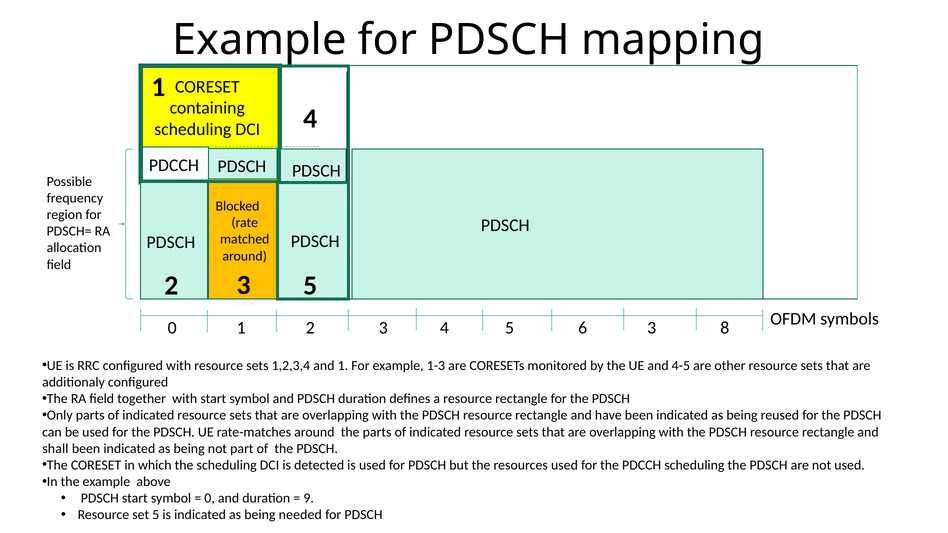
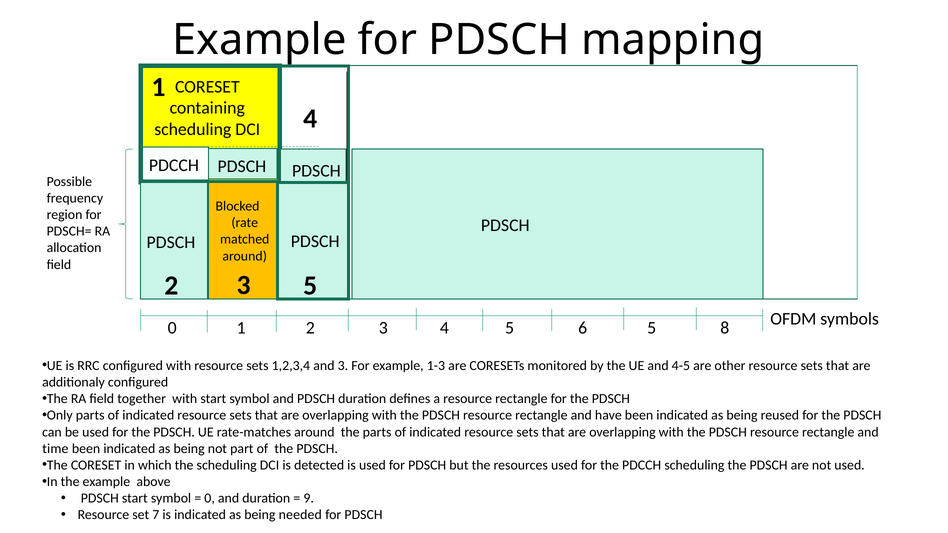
6 3: 3 -> 5
and 1: 1 -> 3
shall: shall -> time
set 5: 5 -> 7
